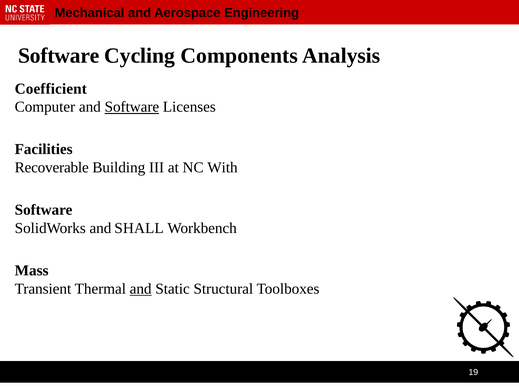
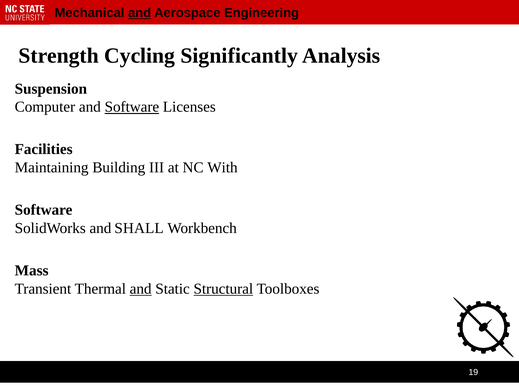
and at (140, 13) underline: none -> present
Software at (59, 56): Software -> Strength
Components: Components -> Significantly
Coefficient: Coefficient -> Suspension
Recoverable: Recoverable -> Maintaining
Structural underline: none -> present
